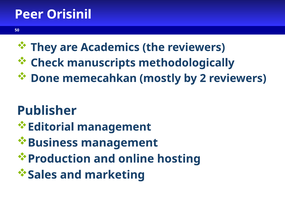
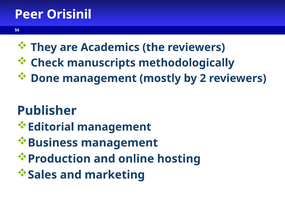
Done memecahkan: memecahkan -> management
